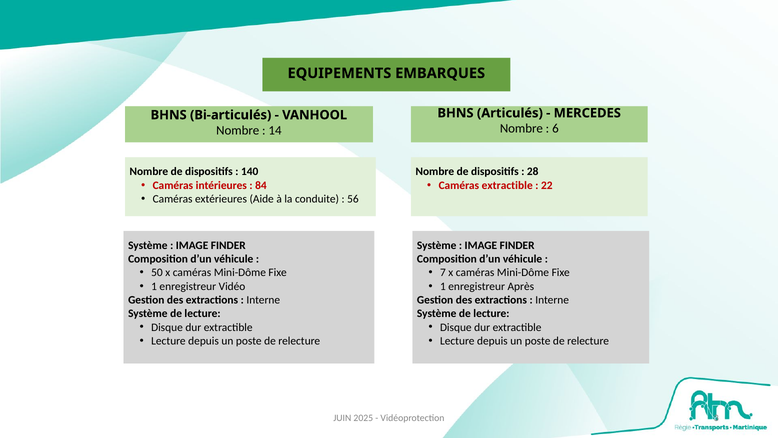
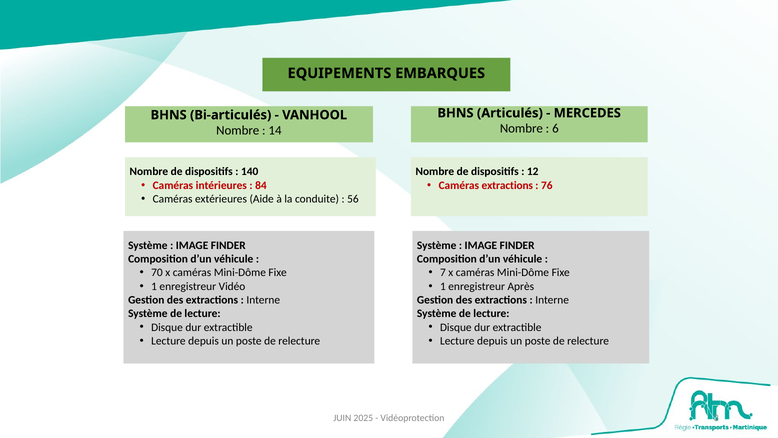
28: 28 -> 12
Caméras extractible: extractible -> extractions
22: 22 -> 76
50: 50 -> 70
